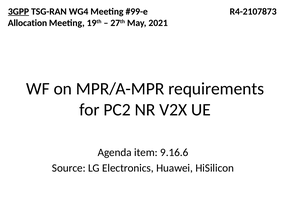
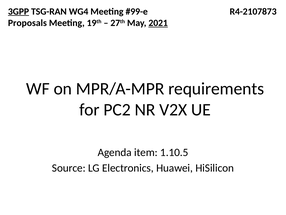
Allocation: Allocation -> Proposals
2021 underline: none -> present
9.16.6: 9.16.6 -> 1.10.5
